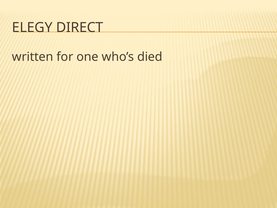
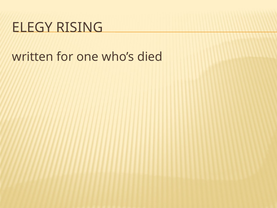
DIRECT: DIRECT -> RISING
